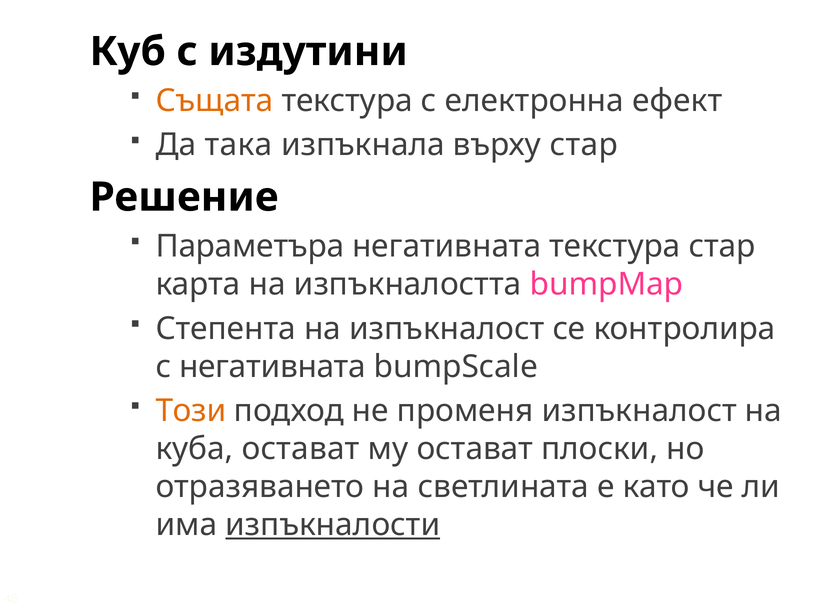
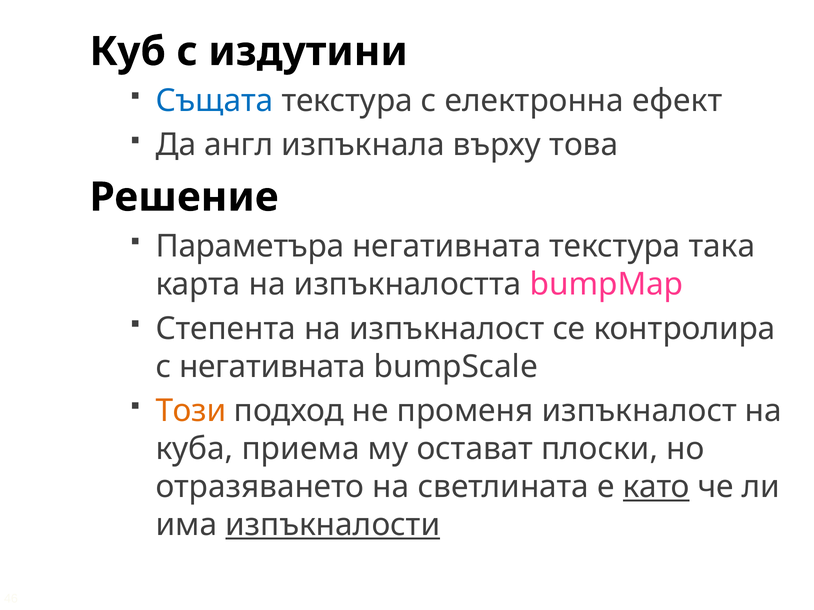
Същата colour: orange -> blue
така: така -> англ
върху стар: стар -> това
текстура стар: стар -> така
куба остават: остават -> приема
като underline: none -> present
